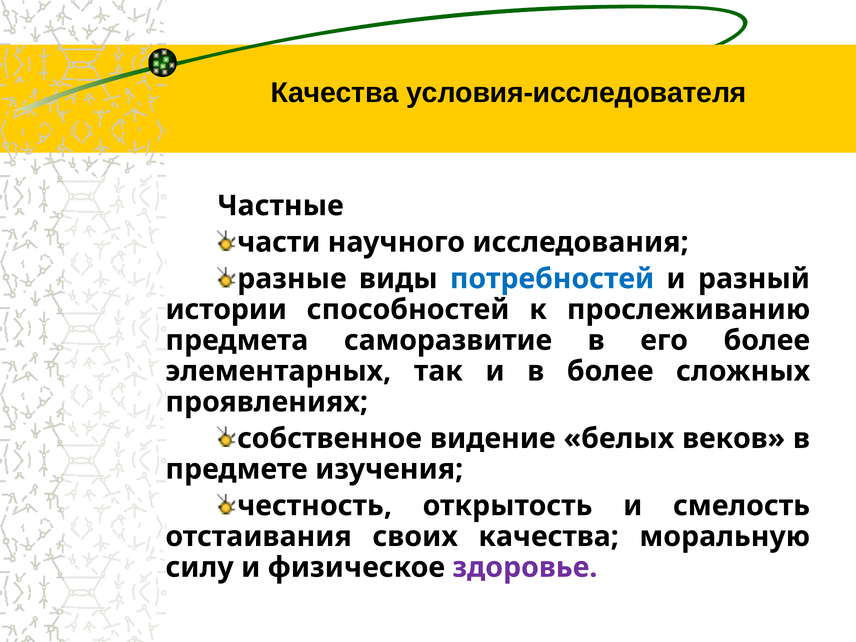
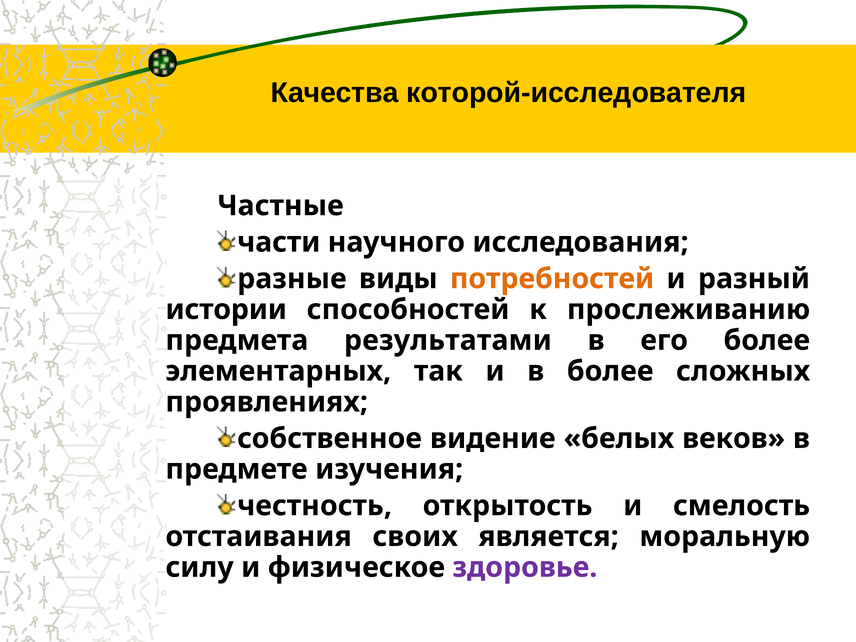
условия-исследователя: условия-исследователя -> которой-исследователя
потребностей colour: blue -> orange
саморазвитие: саморазвитие -> результатами
своих качества: качества -> является
